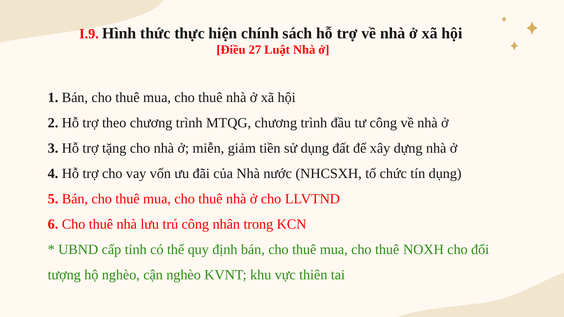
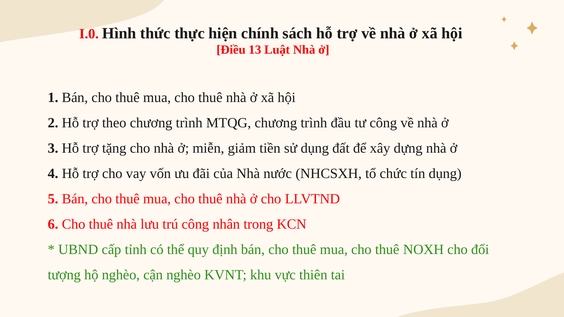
I.9: I.9 -> I.0
27: 27 -> 13
